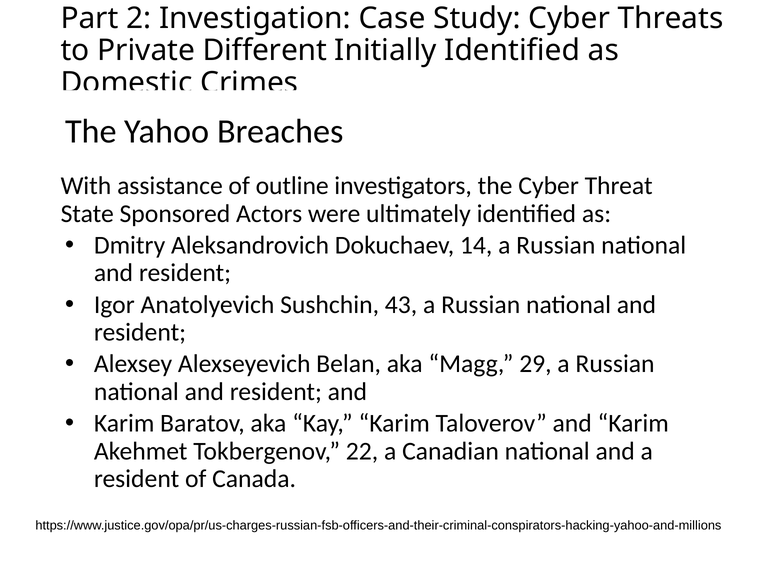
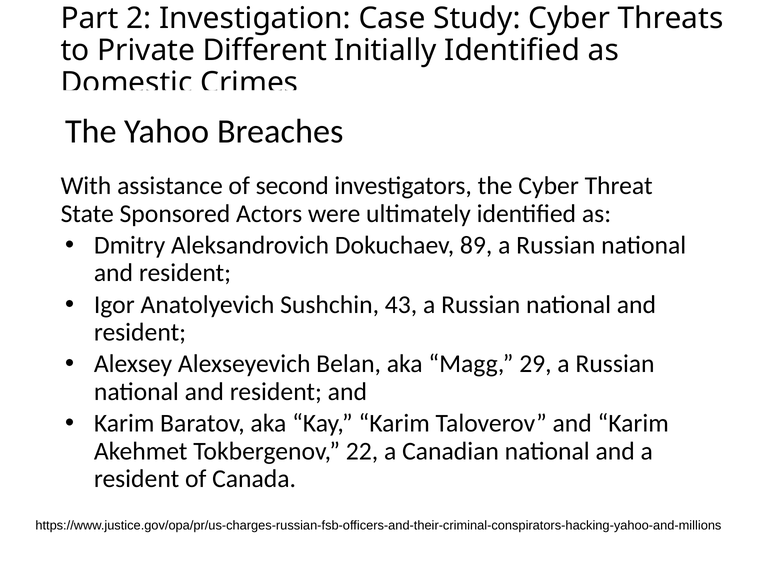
outline: outline -> second
14: 14 -> 89
